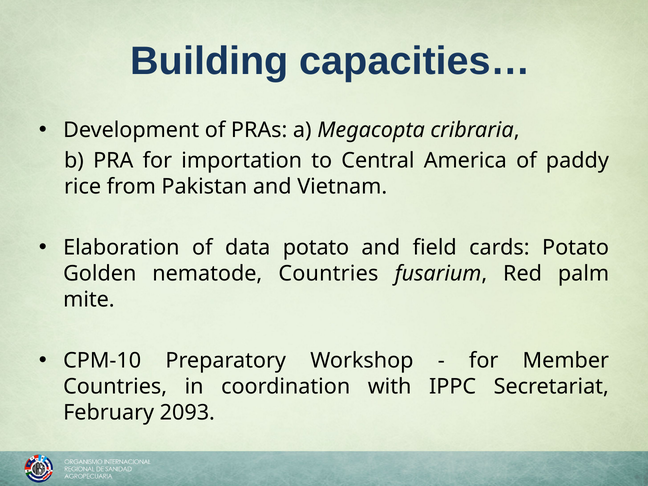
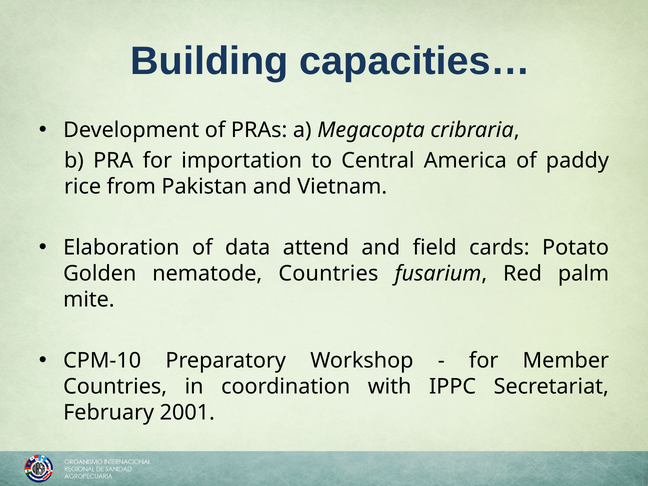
data potato: potato -> attend
2093: 2093 -> 2001
